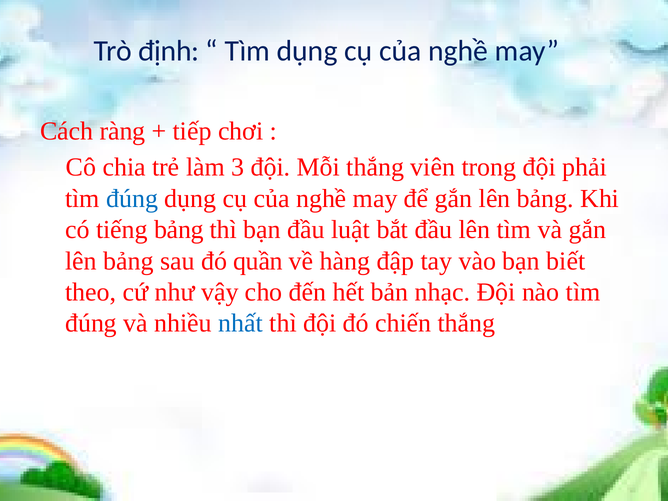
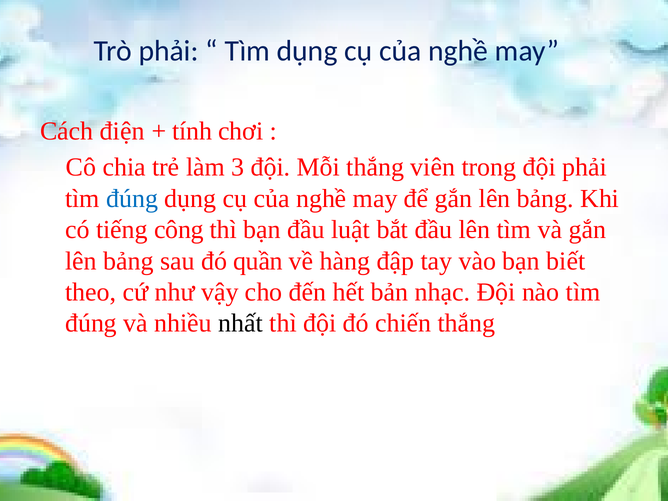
Trò định: định -> phải
ràng: ràng -> điện
tiếp: tiếp -> tính
tiếng bảng: bảng -> công
nhất colour: blue -> black
